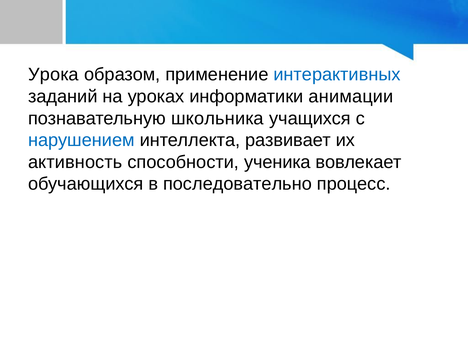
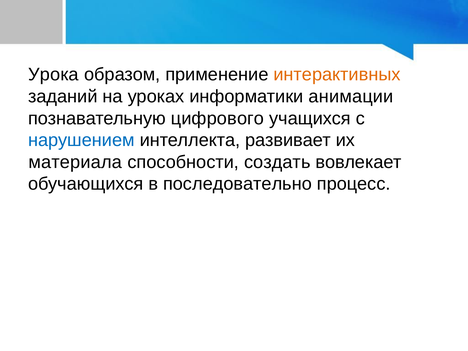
интерактивных colour: blue -> orange
школьника: школьника -> цифрового
активность: активность -> материала
ученика: ученика -> создать
